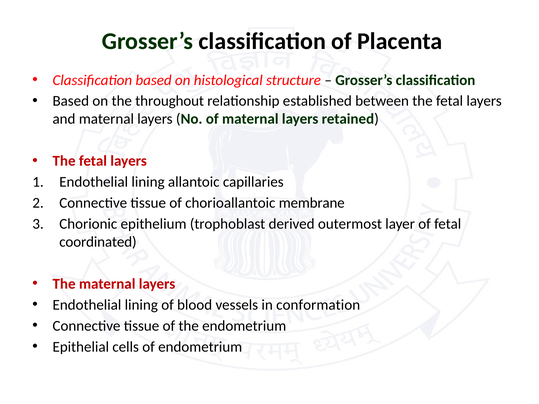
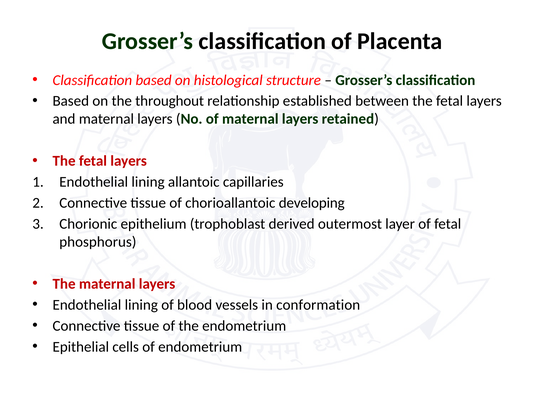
membrane: membrane -> developing
coordinated: coordinated -> phosphorus
